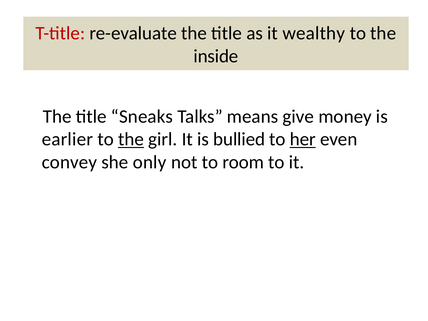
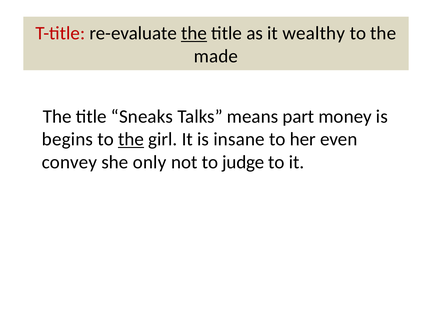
the at (194, 33) underline: none -> present
inside: inside -> made
give: give -> part
earlier: earlier -> begins
bullied: bullied -> insane
her underline: present -> none
room: room -> judge
